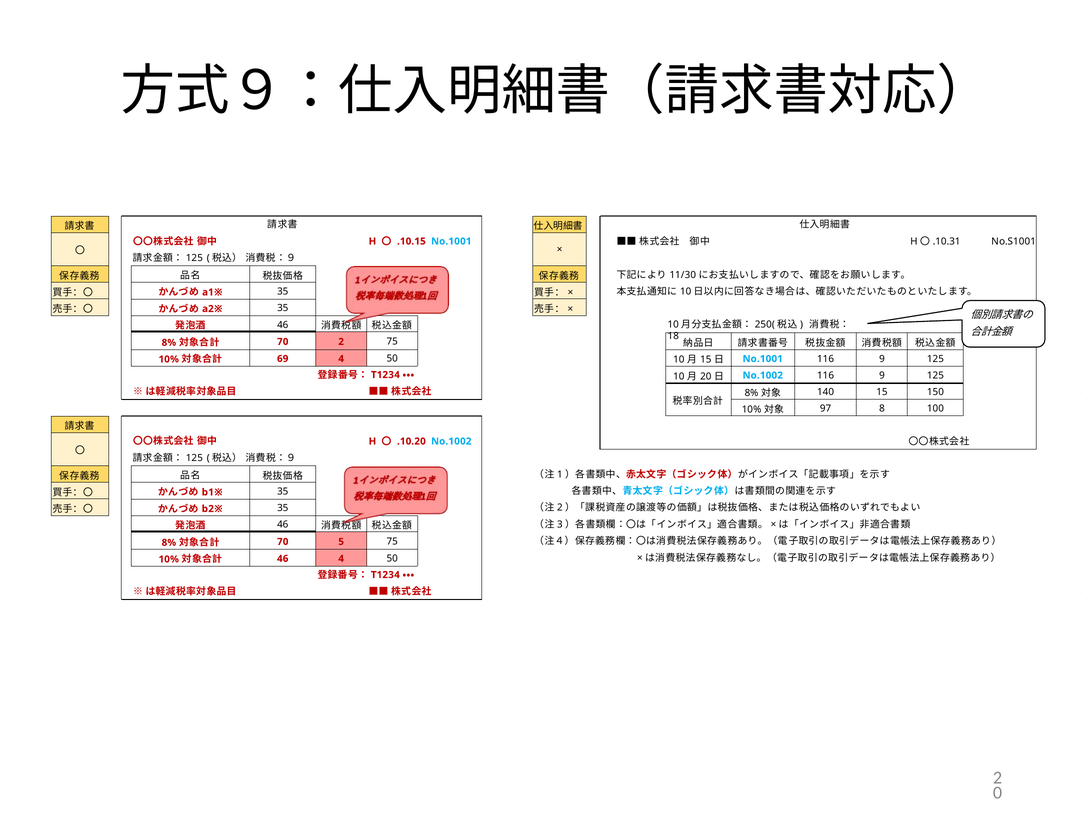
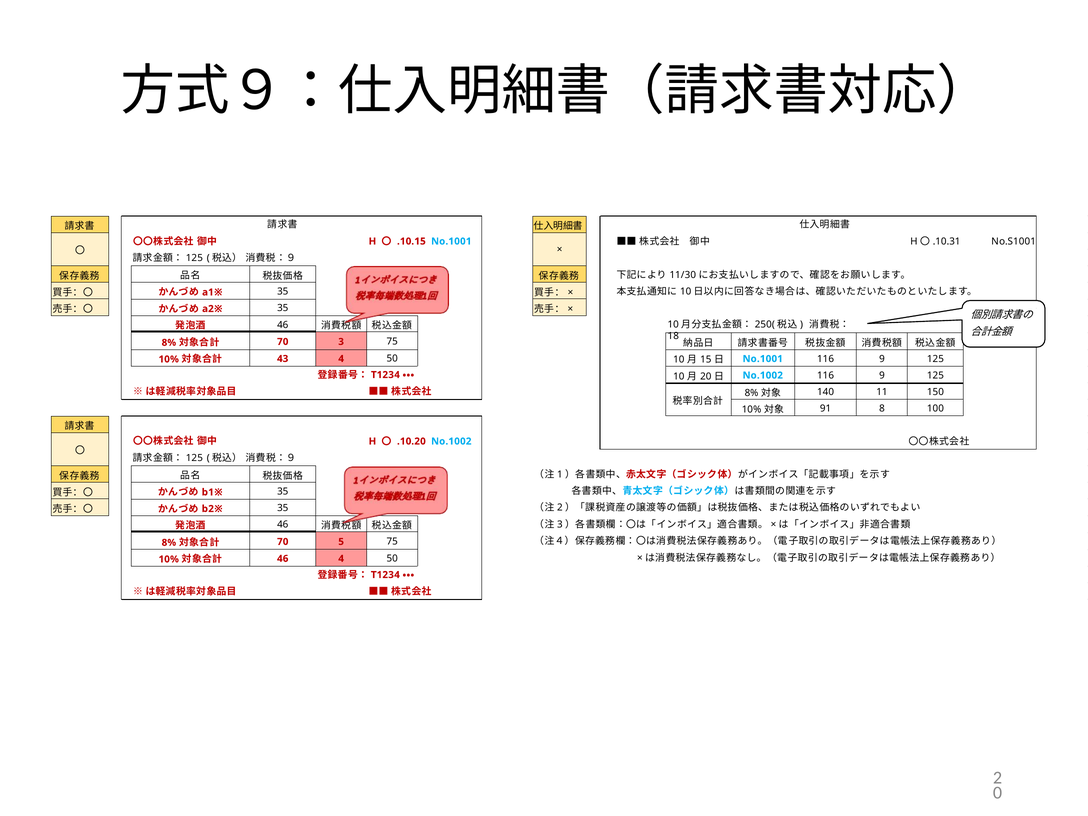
70 2: 2 -> 3
69: 69 -> 43
140 15: 15 -> 11
97: 97 -> 91
